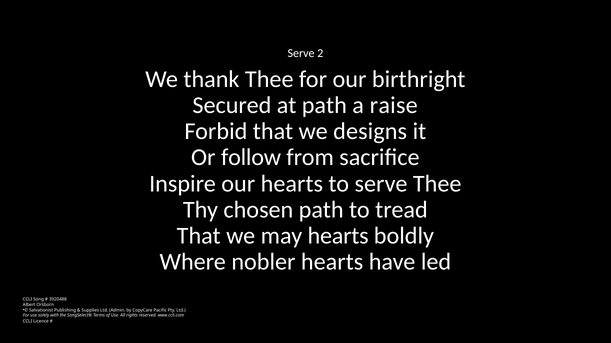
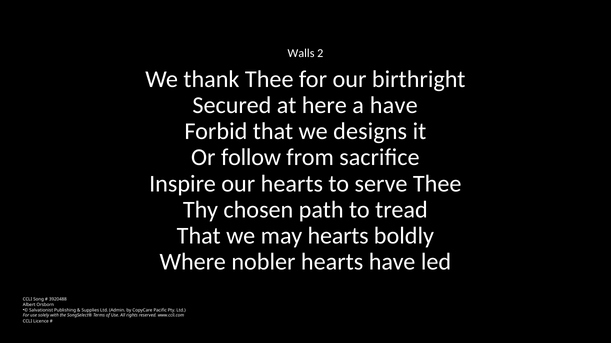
Serve at (301, 54): Serve -> Walls
at path: path -> here
a raise: raise -> have
